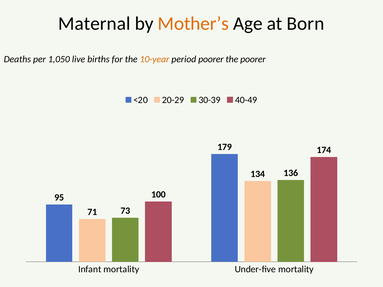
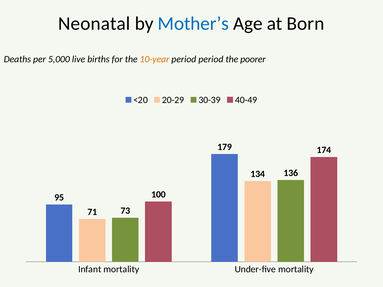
Maternal: Maternal -> Neonatal
Mother’s colour: orange -> blue
1,050: 1,050 -> 5,000
period poorer: poorer -> period
